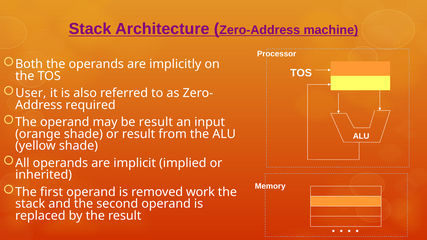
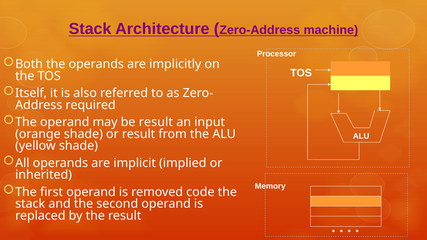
User: User -> Itself
work: work -> code
